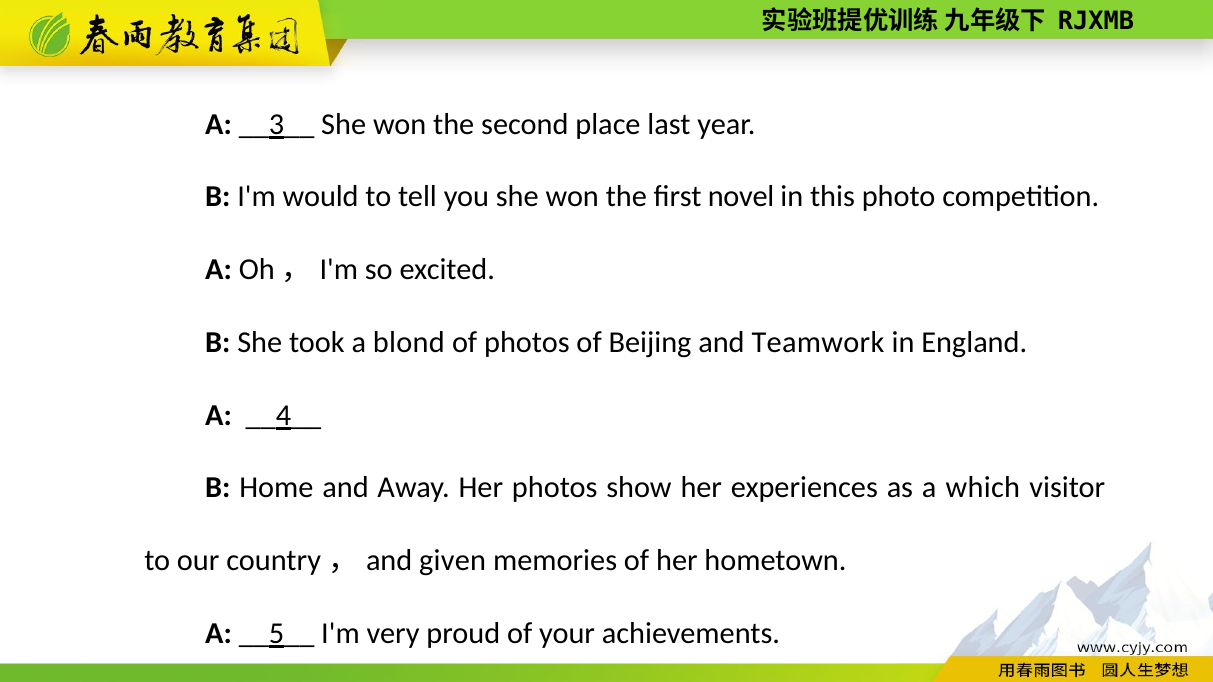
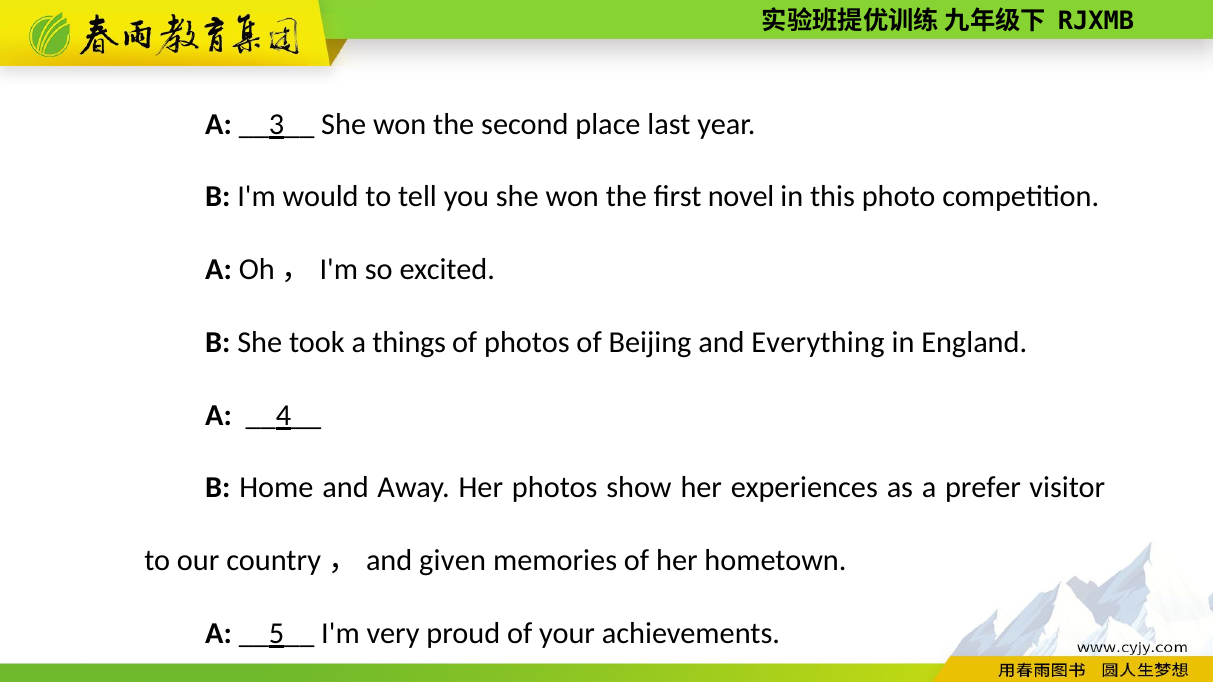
blond: blond -> things
Teamwork: Teamwork -> Everything
which: which -> prefer
